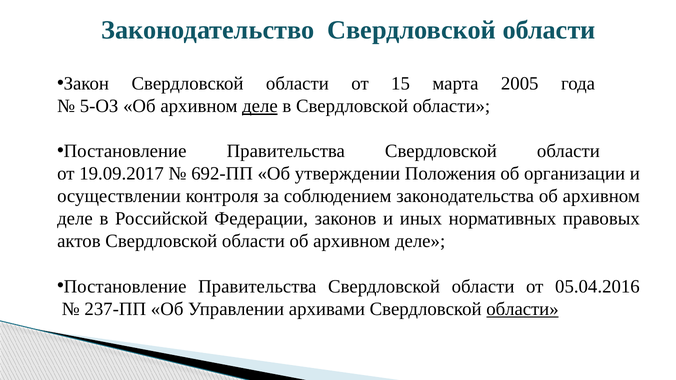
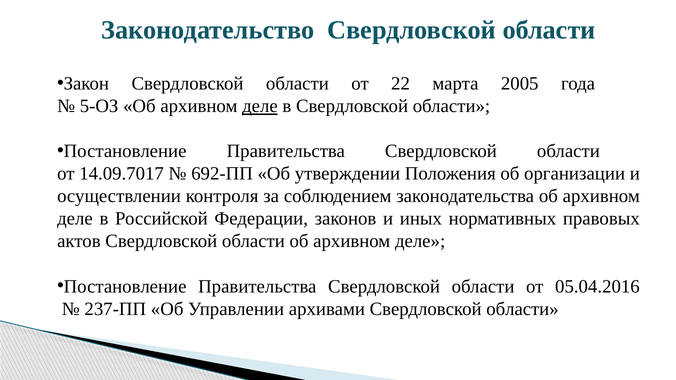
15: 15 -> 22
19.09.2017: 19.09.2017 -> 14.09.7017
области at (523, 309) underline: present -> none
